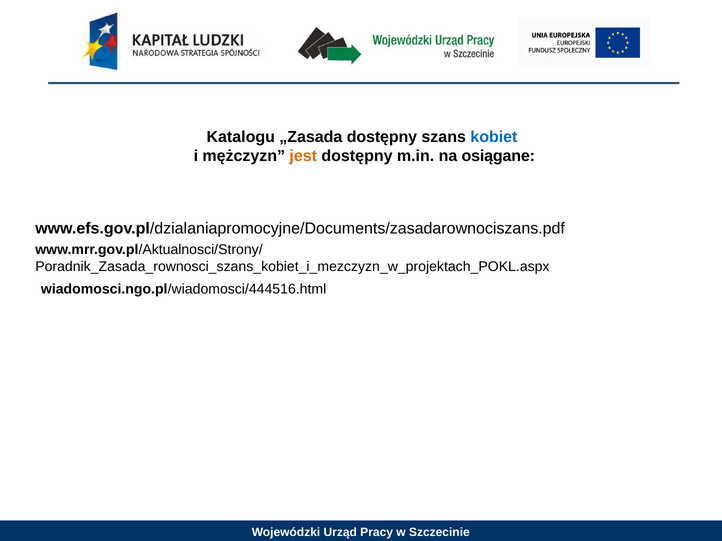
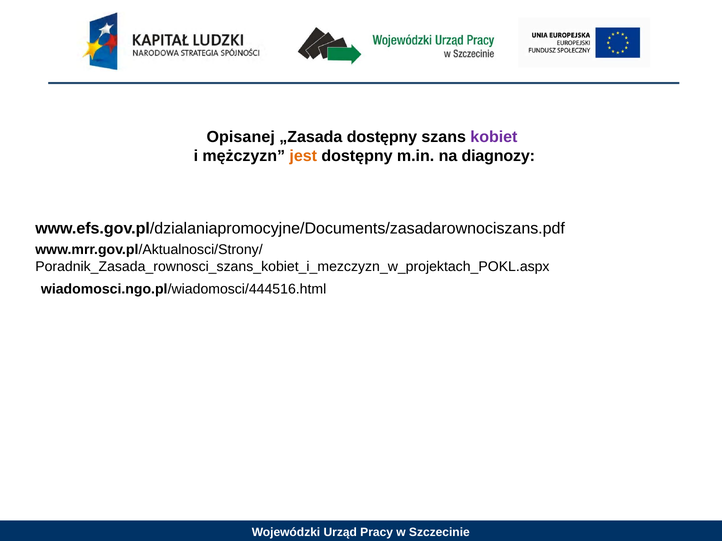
Katalogu: Katalogu -> Opisanej
kobiet colour: blue -> purple
osiągane: osiągane -> diagnozy
